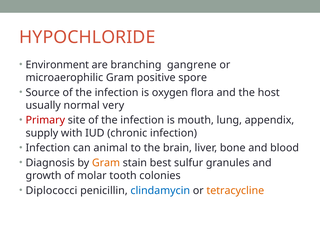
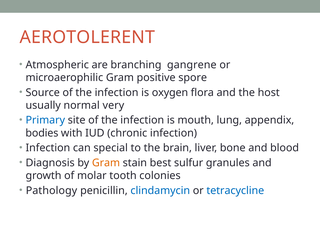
HYPOCHLORIDE: HYPOCHLORIDE -> AEROTOLERENT
Environment: Environment -> Atmospheric
Primary colour: red -> blue
supply: supply -> bodies
animal: animal -> special
Diplococci: Diplococci -> Pathology
tetracycline colour: orange -> blue
